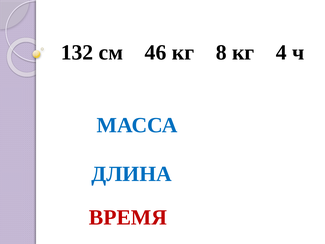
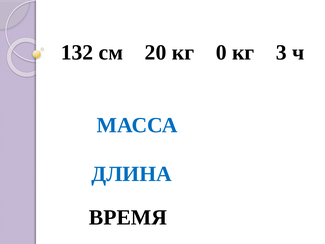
46: 46 -> 20
8: 8 -> 0
4: 4 -> 3
ВРЕМЯ colour: red -> black
